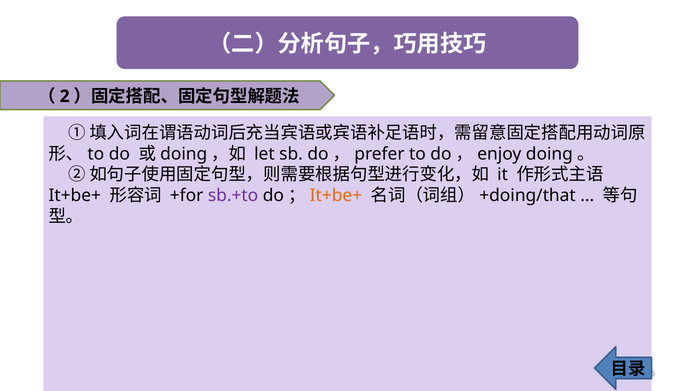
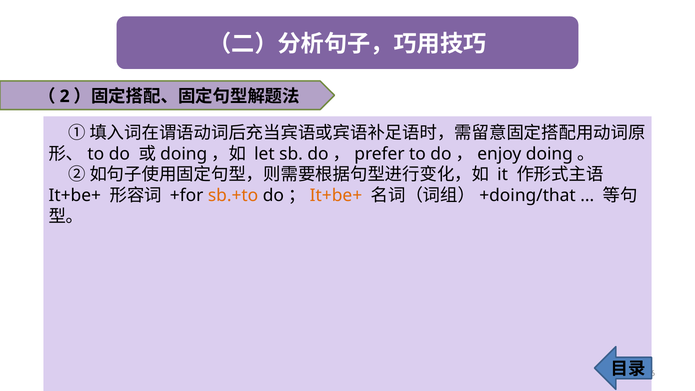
sb.+to colour: purple -> orange
